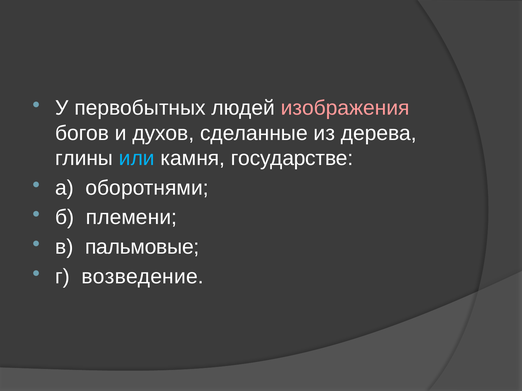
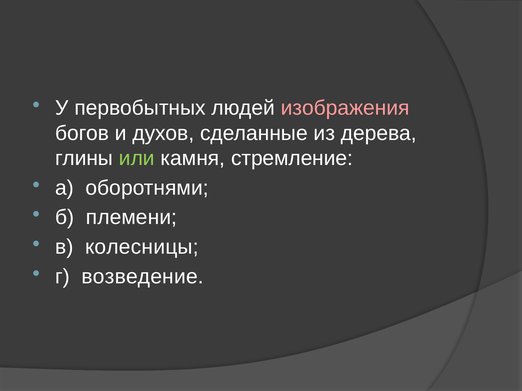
или colour: light blue -> light green
государстве: государстве -> стремление
пальмовые: пальмовые -> колесницы
